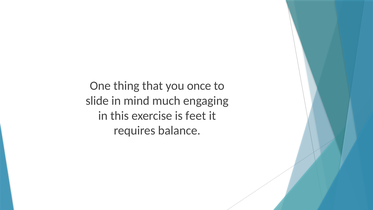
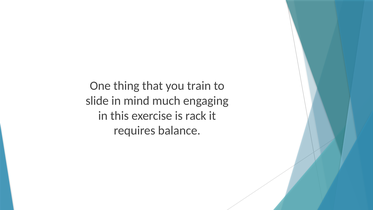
once: once -> train
feet: feet -> rack
